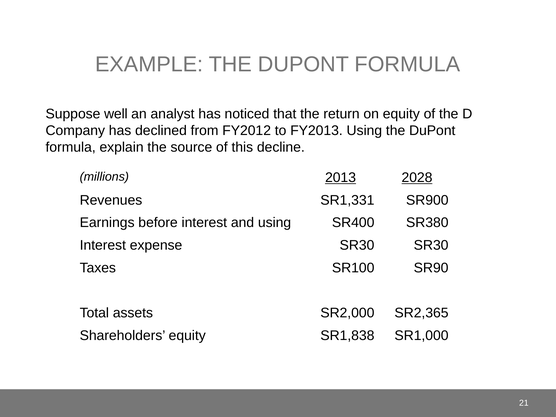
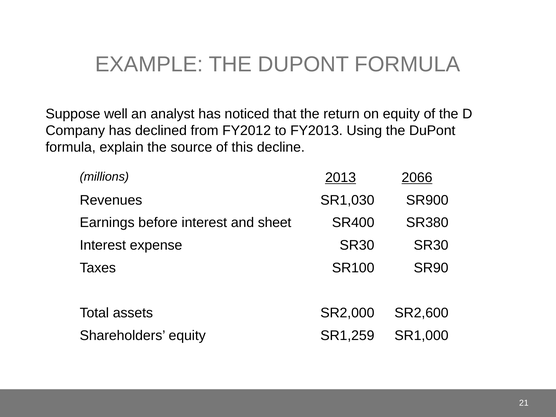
2028: 2028 -> 2066
SR1,331: SR1,331 -> SR1,030
and using: using -> sheet
SR2,365: SR2,365 -> SR2,600
SR1,838: SR1,838 -> SR1,259
